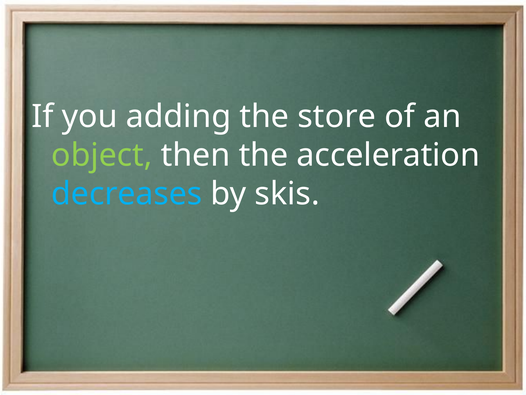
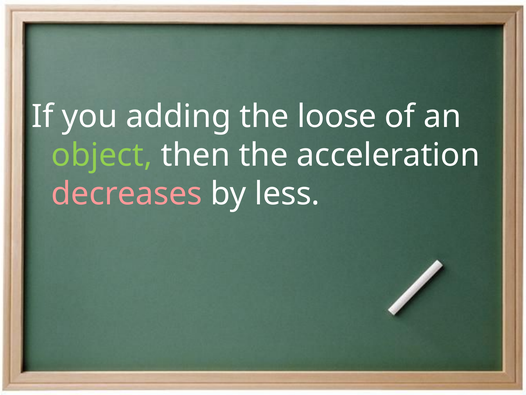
store: store -> loose
decreases colour: light blue -> pink
skis: skis -> less
